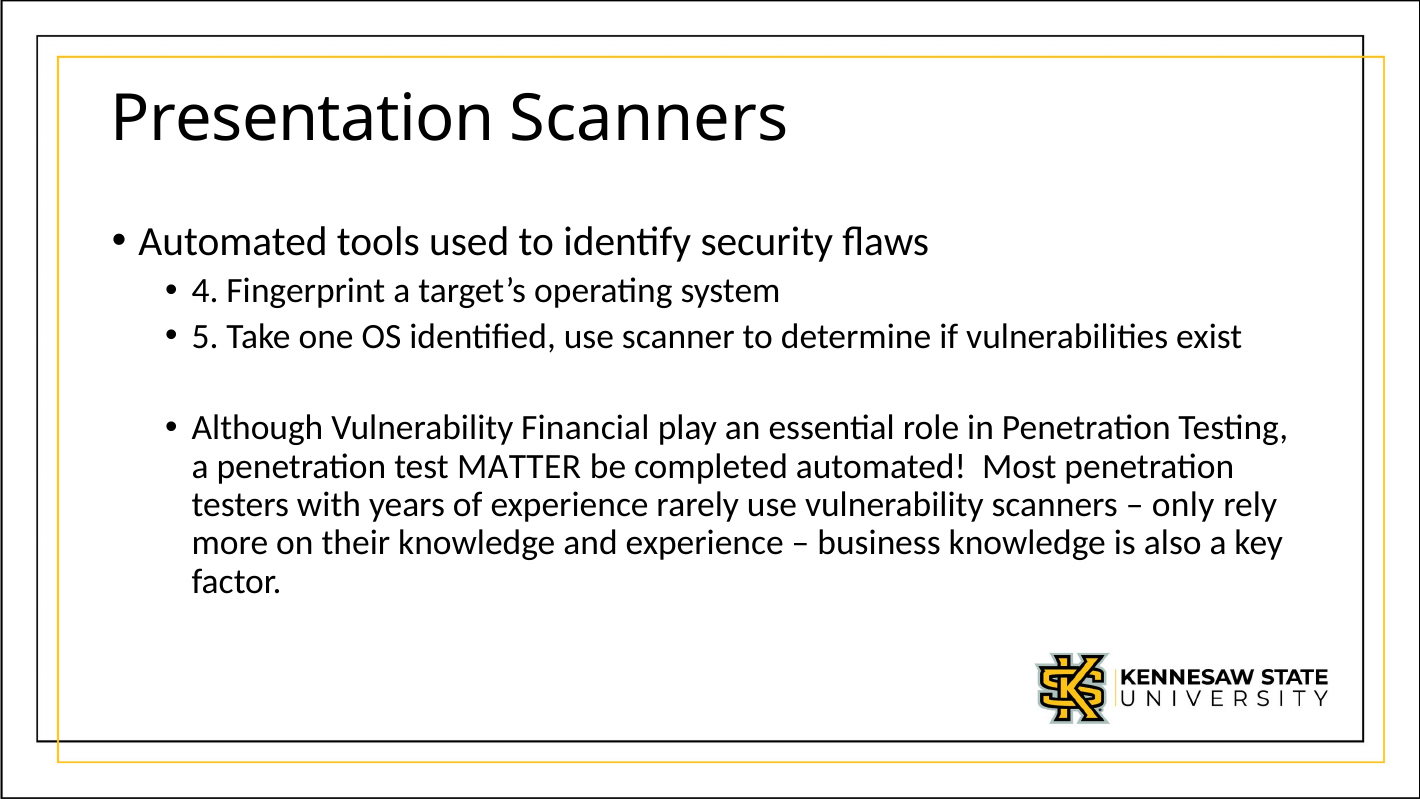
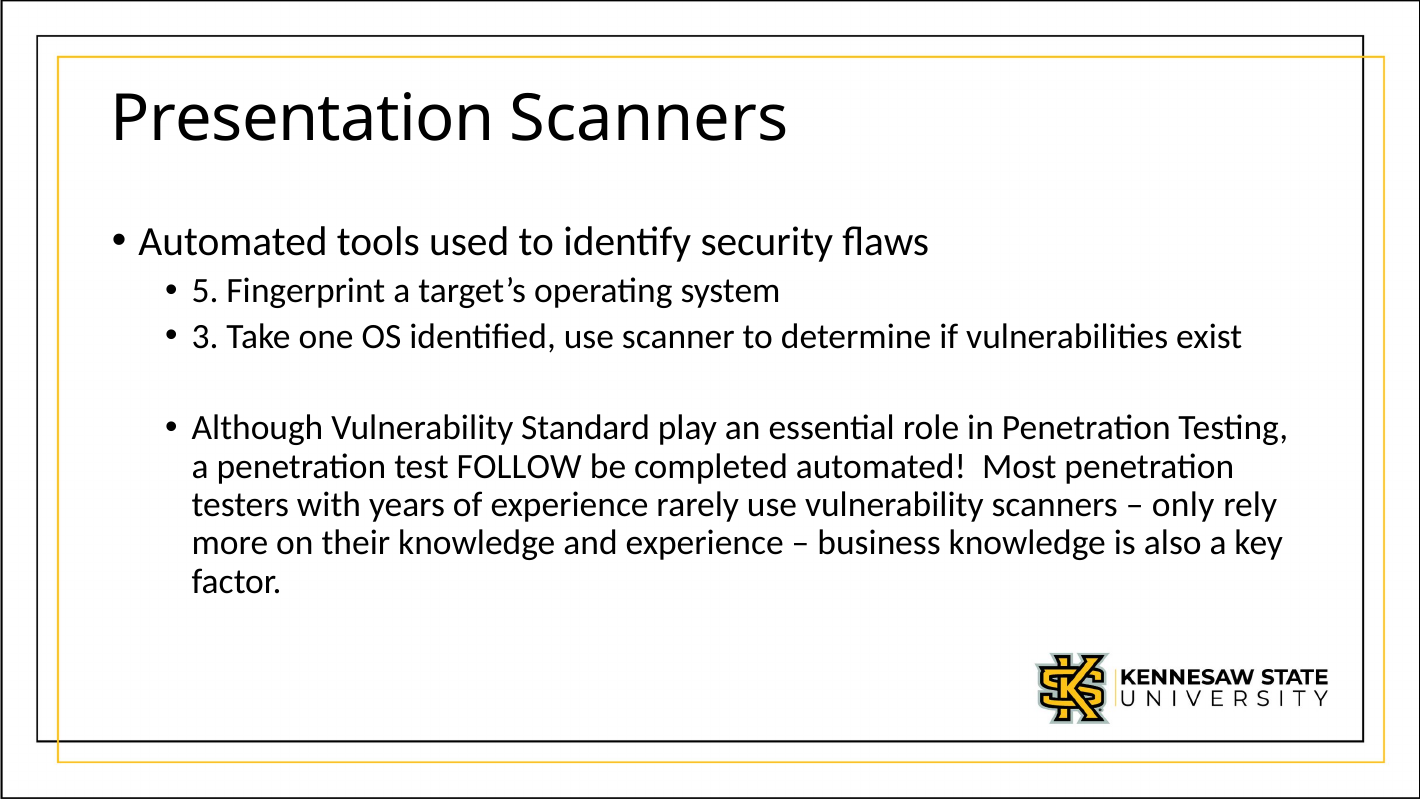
4: 4 -> 5
5: 5 -> 3
Financial: Financial -> Standard
MATTER: MATTER -> FOLLOW
